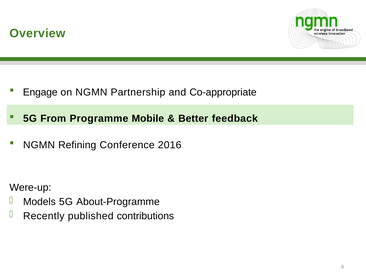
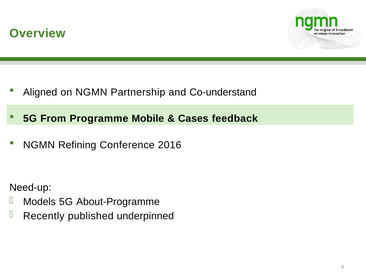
Engage: Engage -> Aligned
Co-appropriate: Co-appropriate -> Co-understand
Better: Better -> Cases
Were-up: Were-up -> Need-up
contributions: contributions -> underpinned
